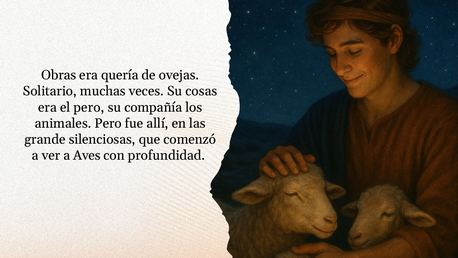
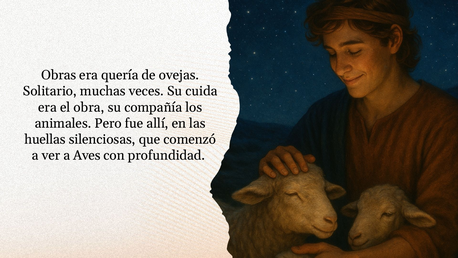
cosas: cosas -> cuida
el pero: pero -> obra
grande: grande -> huellas
